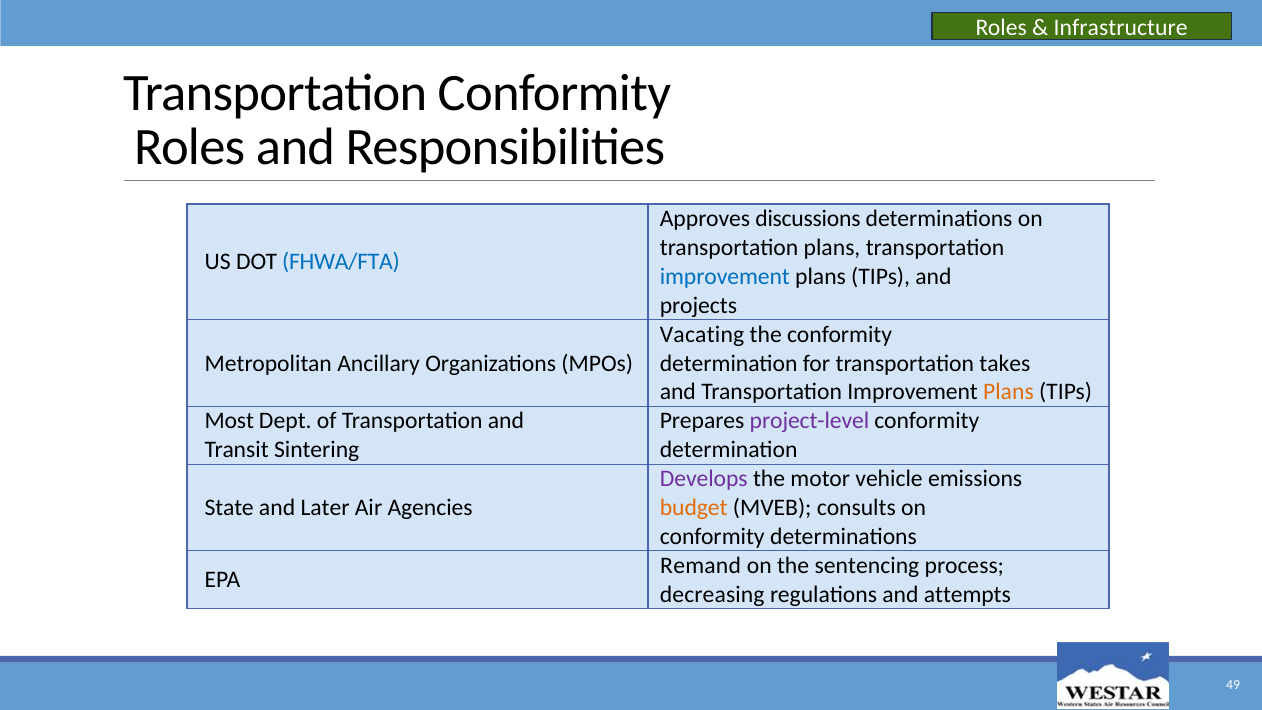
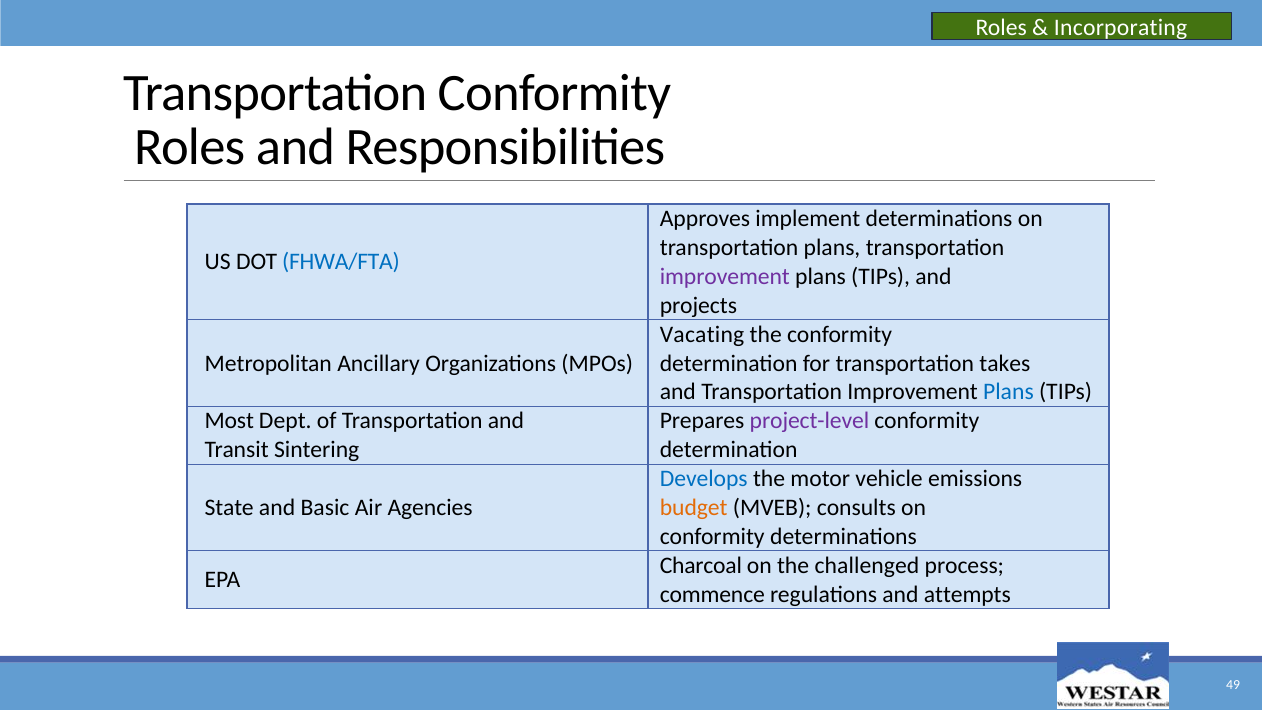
Infrastructure: Infrastructure -> Incorporating
discussions: discussions -> implement
improvement at (725, 277) colour: blue -> purple
Plans at (1008, 392) colour: orange -> blue
Develops colour: purple -> blue
Later: Later -> Basic
Remand: Remand -> Charcoal
sentencing: sentencing -> challenged
decreasing: decreasing -> commence
